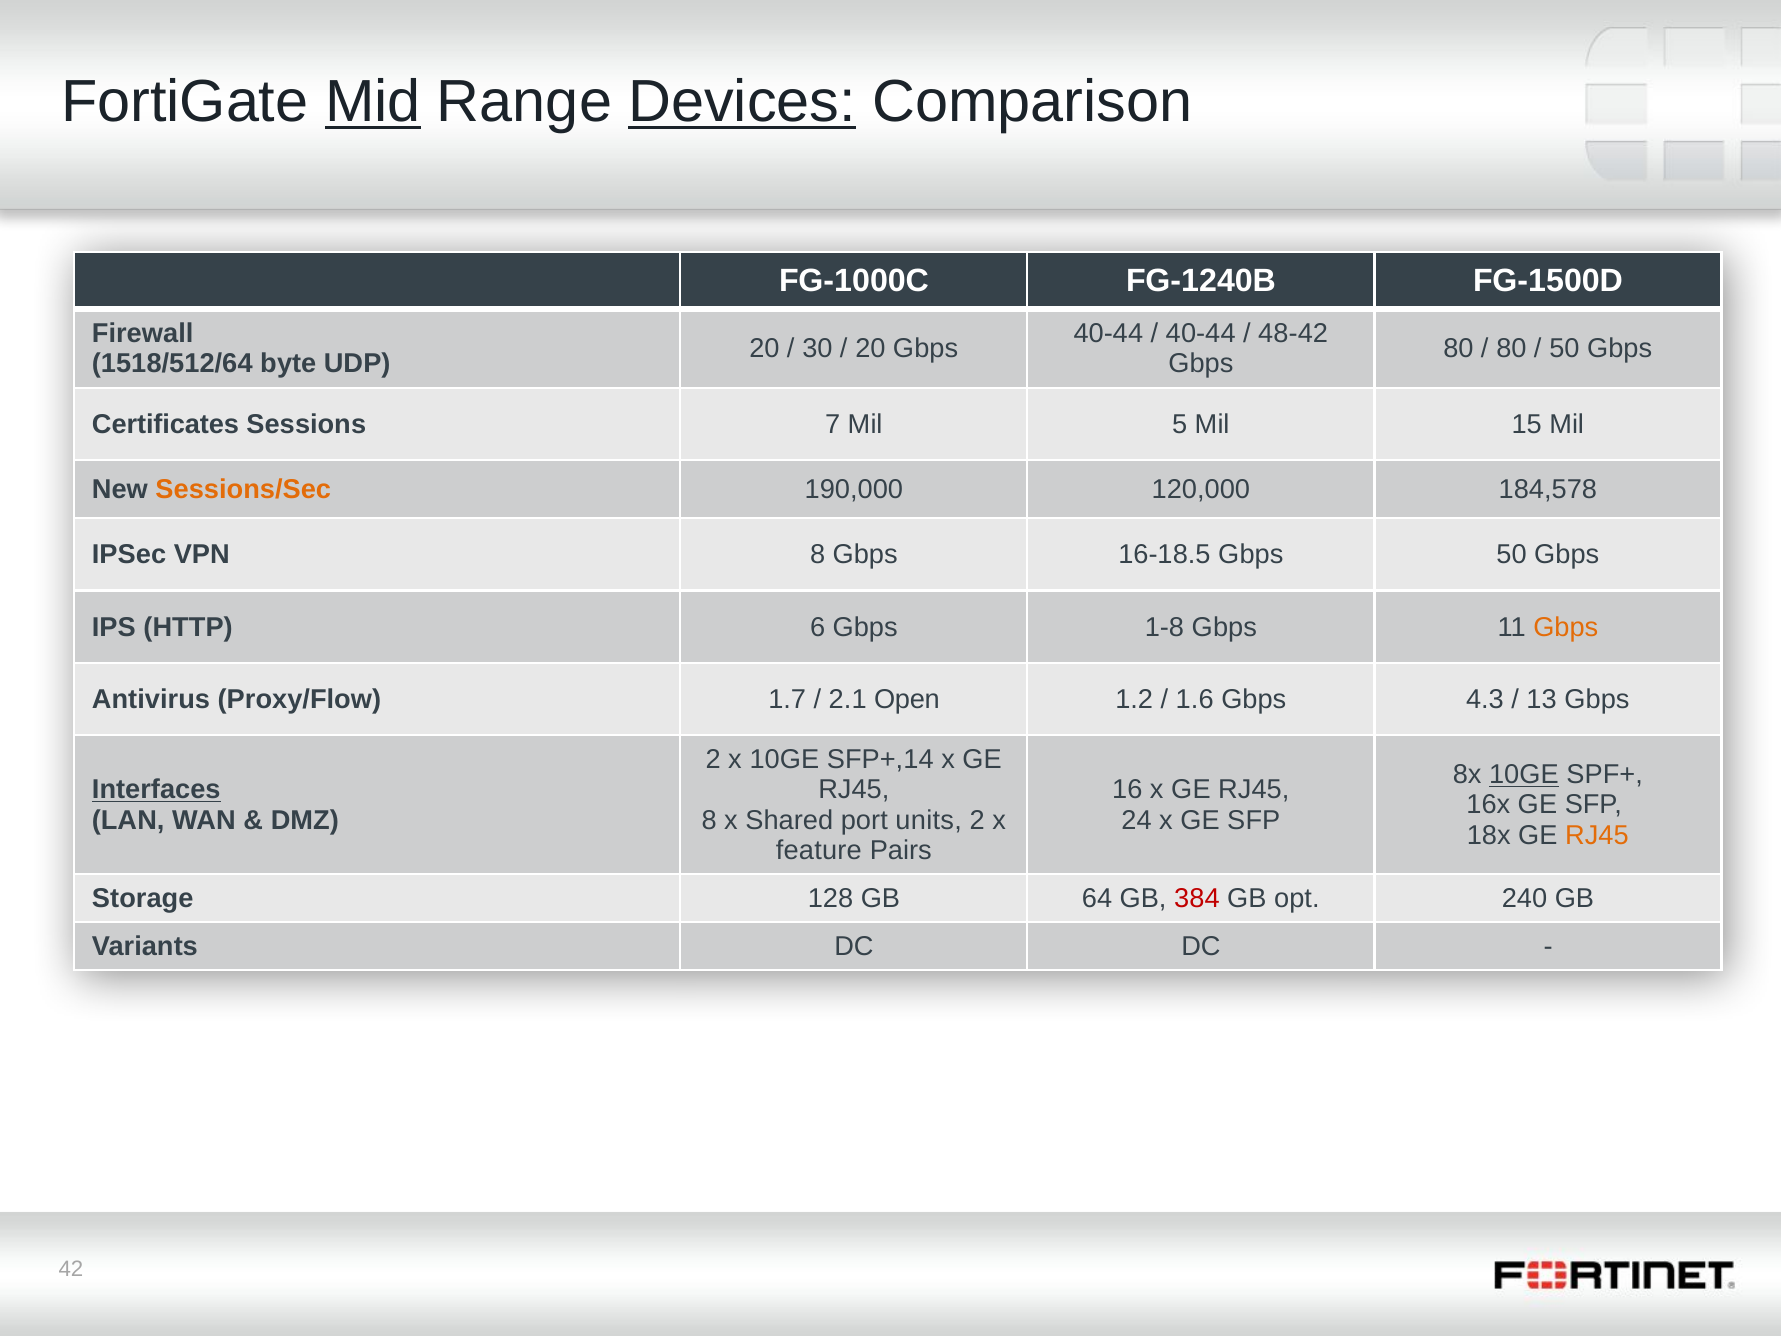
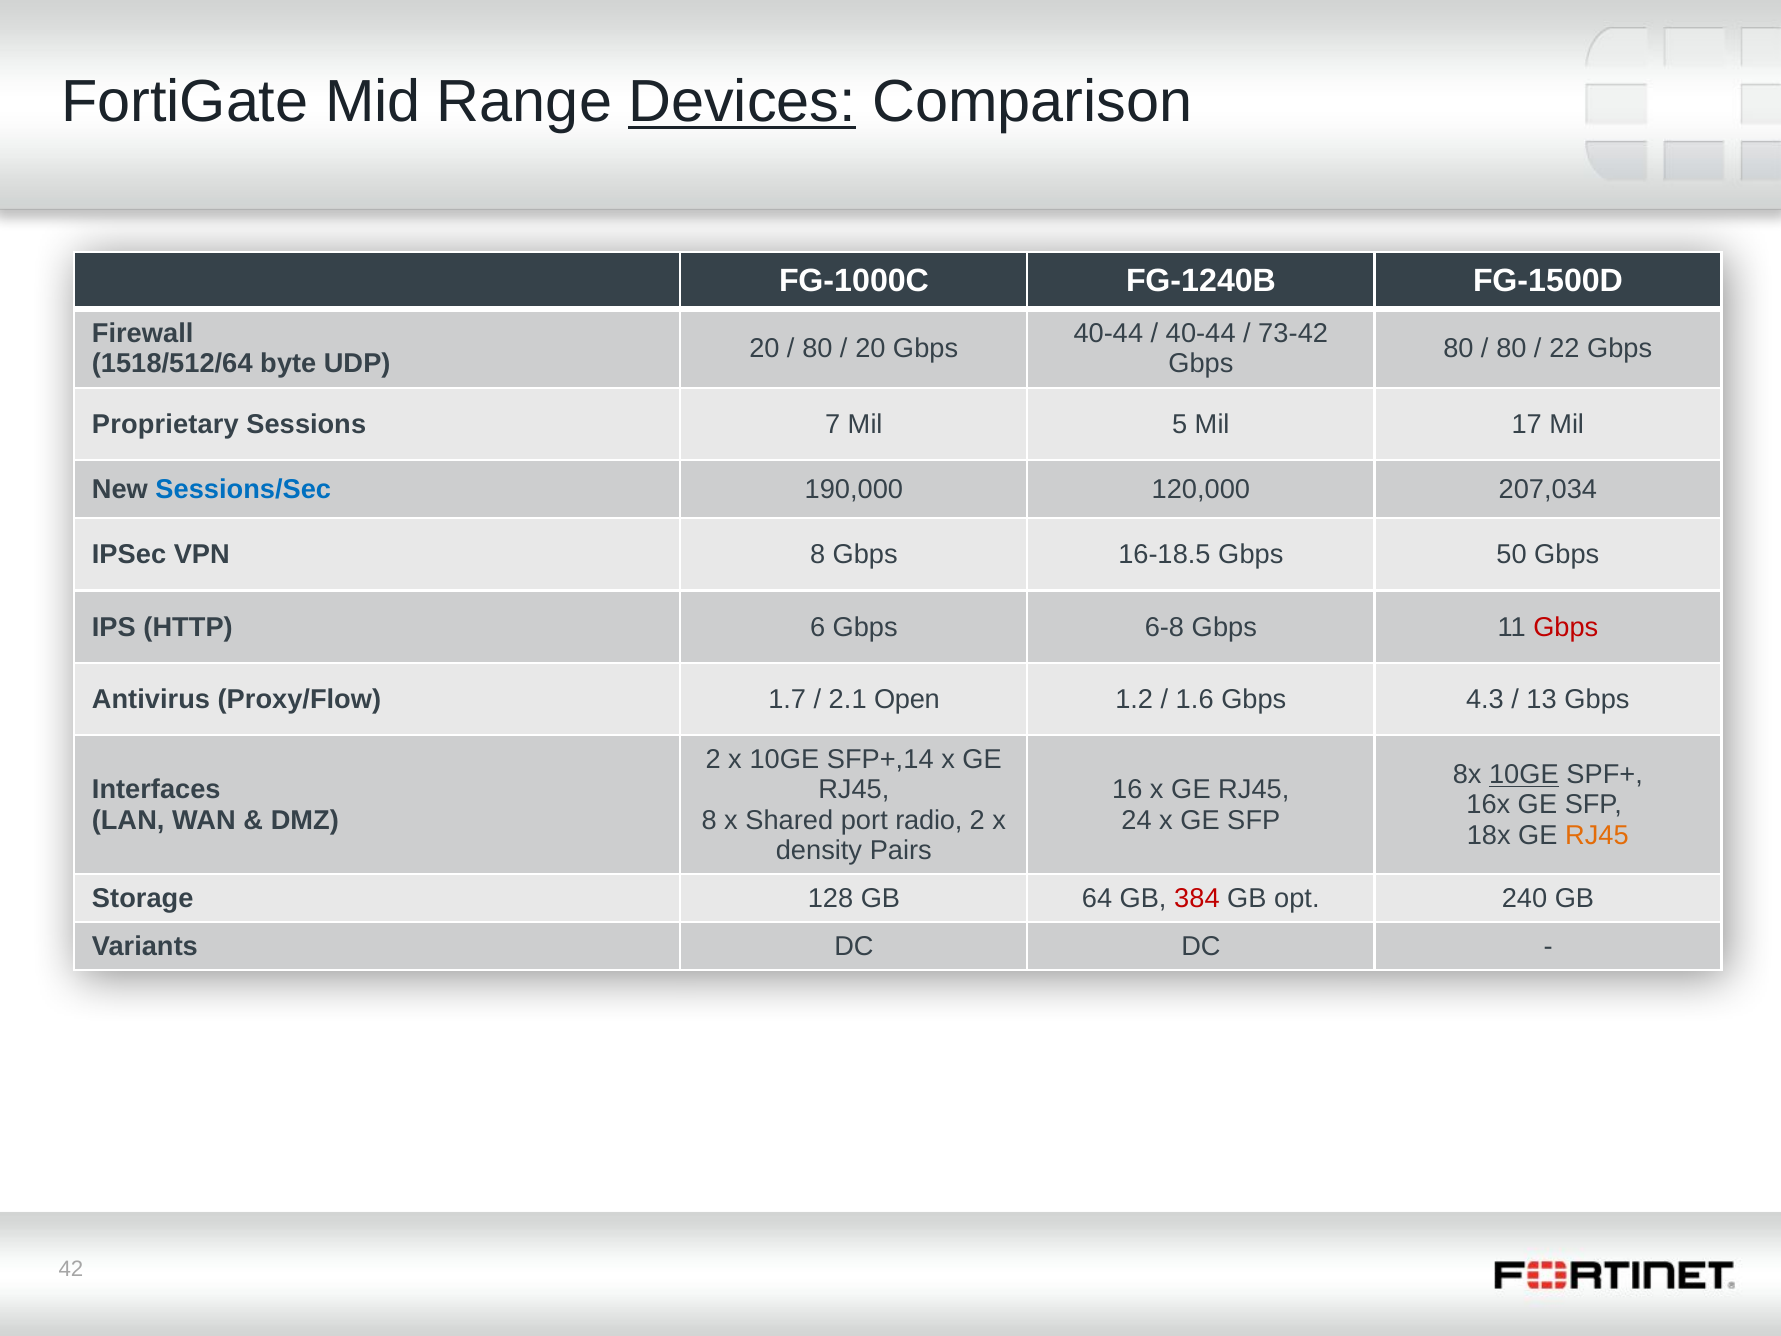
Mid underline: present -> none
48-42: 48-42 -> 73-42
30 at (817, 349): 30 -> 80
50 at (1564, 349): 50 -> 22
Certificates: Certificates -> Proprietary
15: 15 -> 17
Sessions/Sec colour: orange -> blue
184,578: 184,578 -> 207,034
1-8: 1-8 -> 6-8
Gbps at (1566, 627) colour: orange -> red
Interfaces underline: present -> none
units: units -> radio
feature: feature -> density
